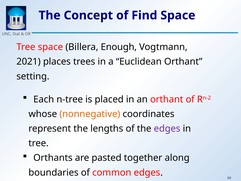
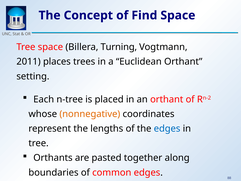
Enough: Enough -> Turning
2021: 2021 -> 2011
edges at (167, 128) colour: purple -> blue
